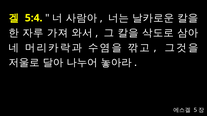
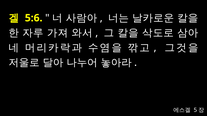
5:4: 5:4 -> 5:6
